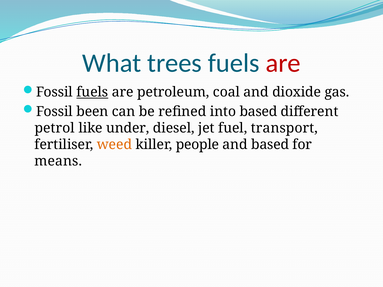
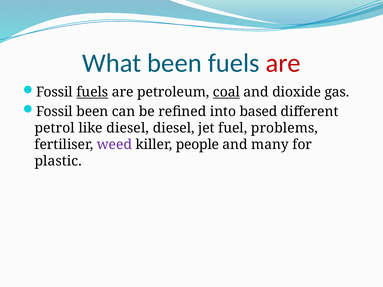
What trees: trees -> been
coal underline: none -> present
like under: under -> diesel
transport: transport -> problems
weed colour: orange -> purple
and based: based -> many
means: means -> plastic
